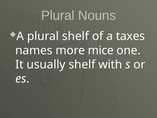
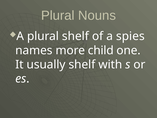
taxes: taxes -> spies
mice: mice -> child
